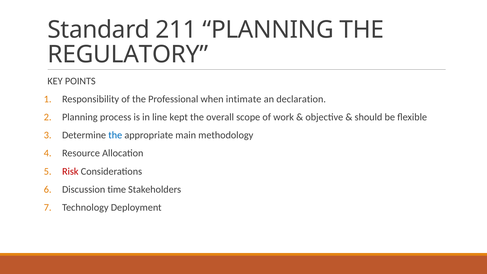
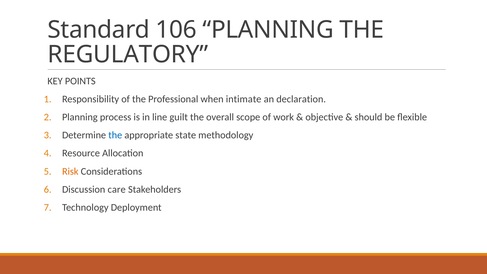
211: 211 -> 106
kept: kept -> guilt
main: main -> state
Risk colour: red -> orange
time: time -> care
